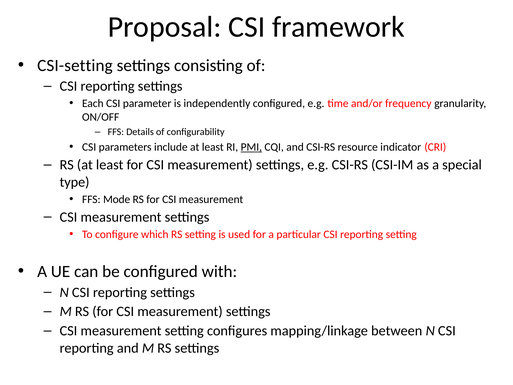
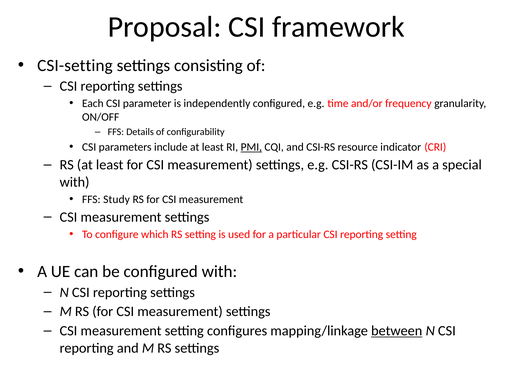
type at (75, 182): type -> with
Mode: Mode -> Study
between underline: none -> present
